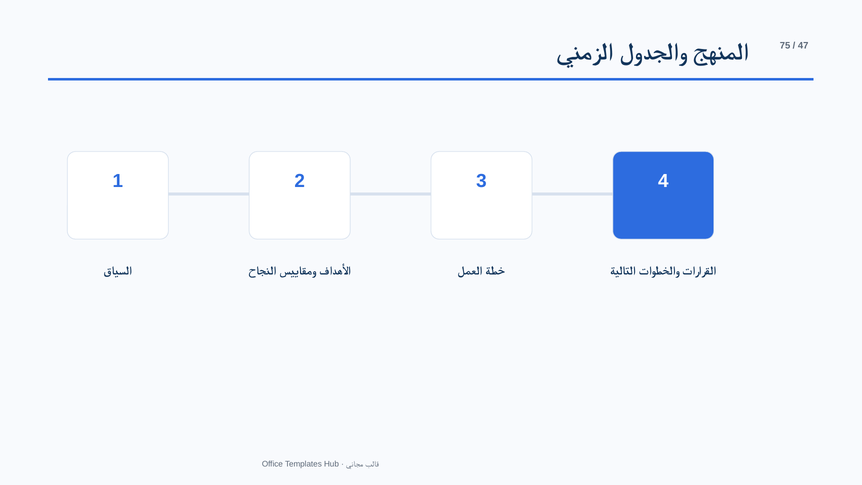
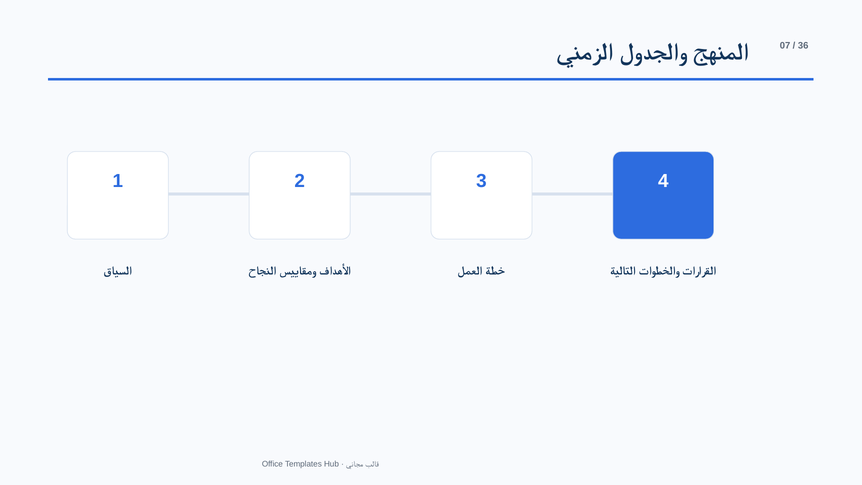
75: 75 -> 07
47: 47 -> 36
